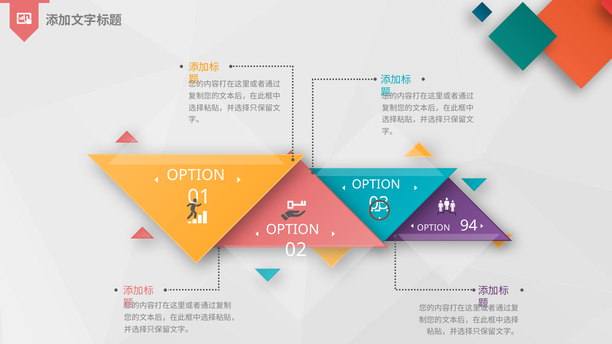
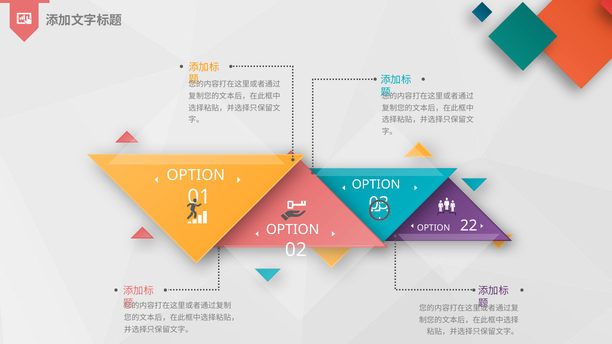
94: 94 -> 22
